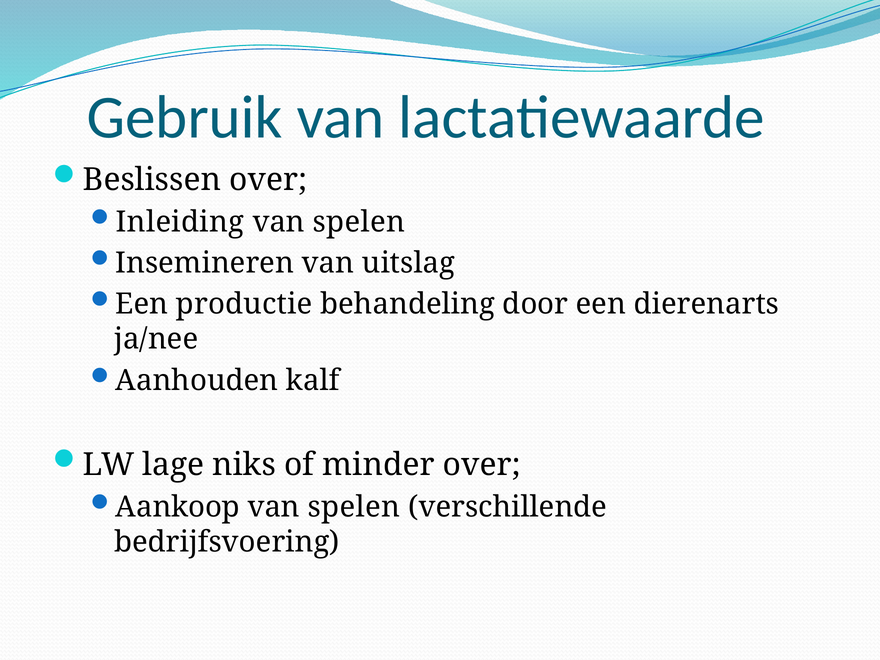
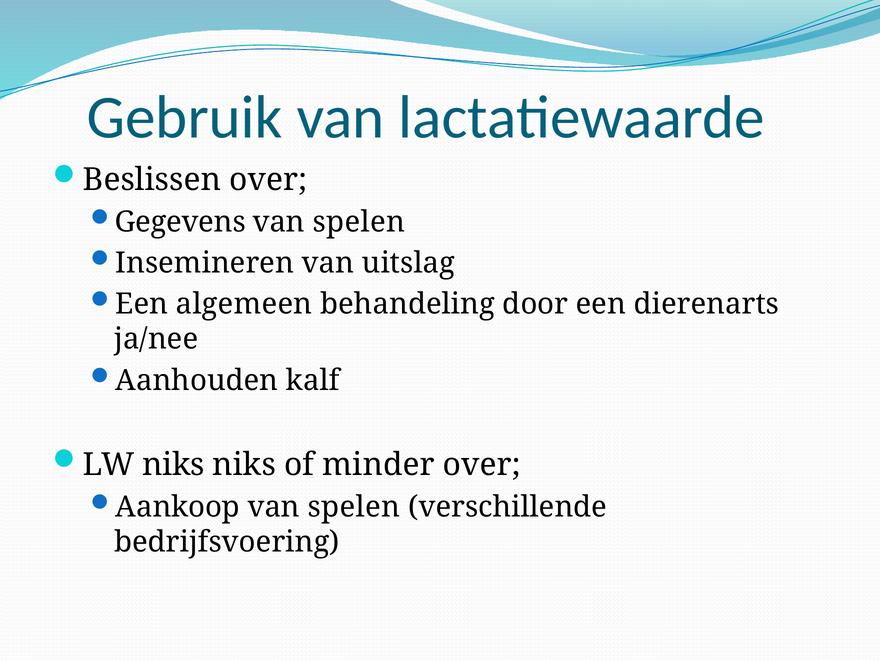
Inleiding: Inleiding -> Gegevens
productie: productie -> algemeen
LW lage: lage -> niks
